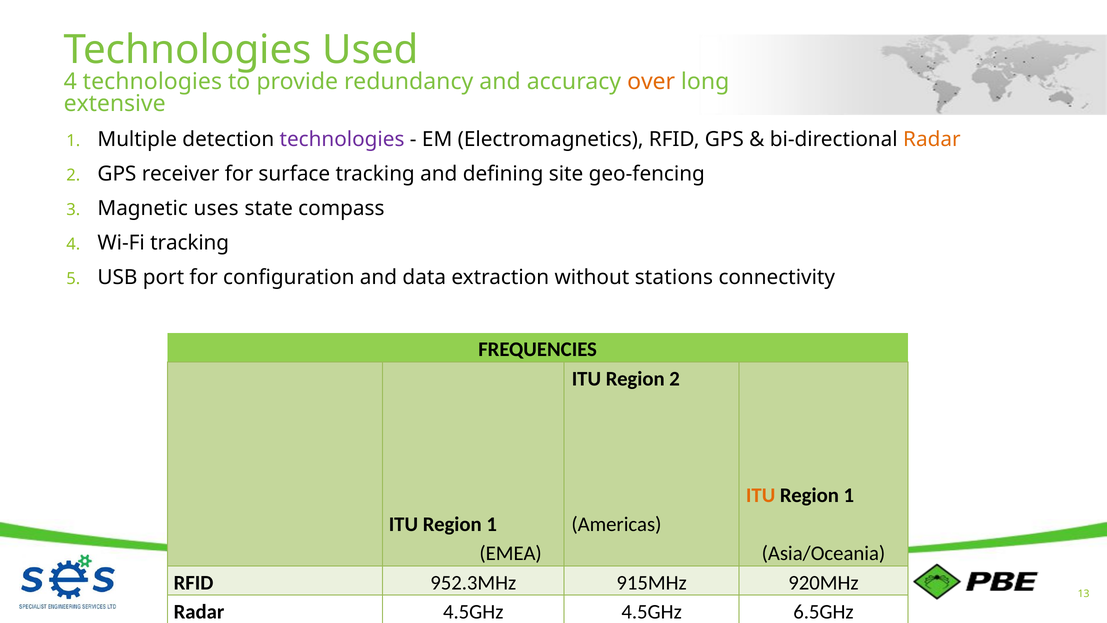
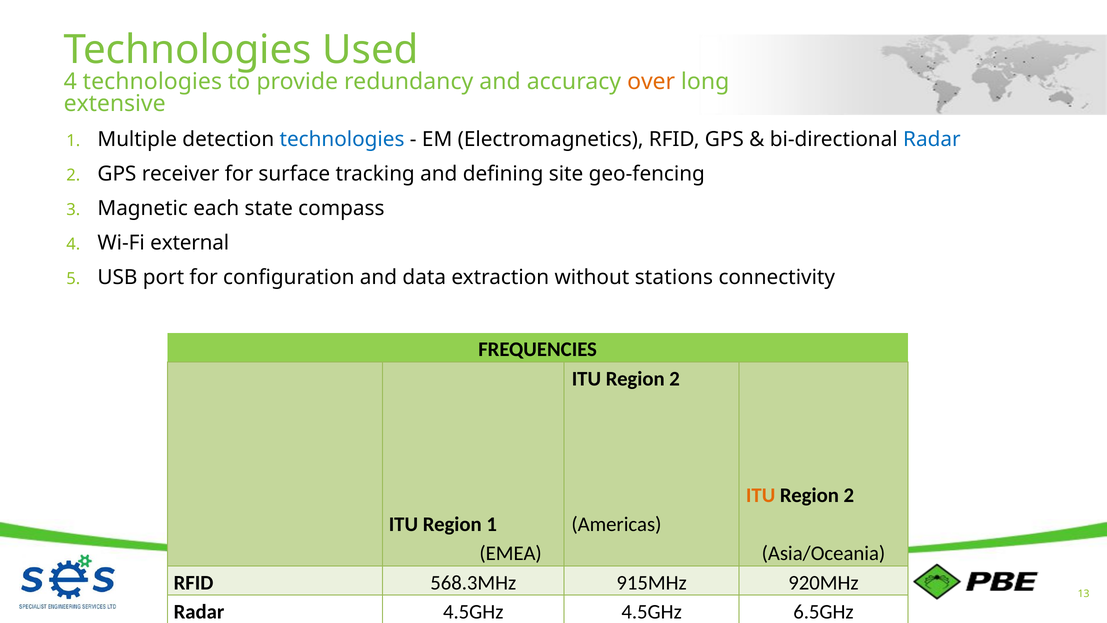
technologies at (342, 139) colour: purple -> blue
Radar at (932, 139) colour: orange -> blue
uses: uses -> each
Wi-Fi tracking: tracking -> external
1 at (849, 495): 1 -> 2
952.3MHz: 952.3MHz -> 568.3MHz
